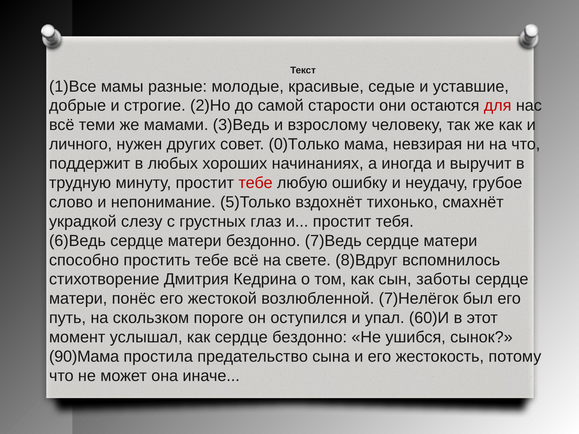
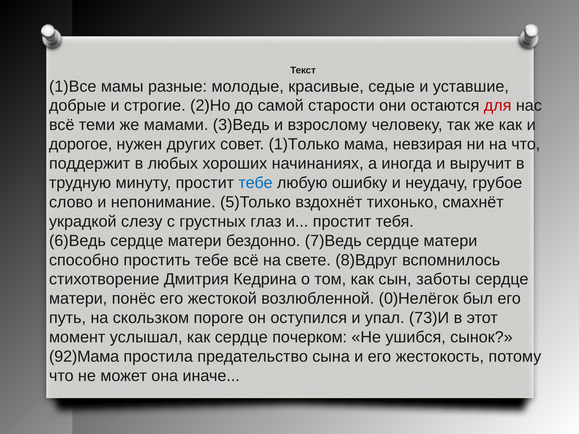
личного: личного -> дорогое
0)Только: 0)Только -> 1)Только
тебе at (256, 183) colour: red -> blue
7)Нелёгок: 7)Нелёгок -> 0)Нелёгок
60)И: 60)И -> 73)И
сердце бездонно: бездонно -> почерком
90)Мама: 90)Мама -> 92)Мама
